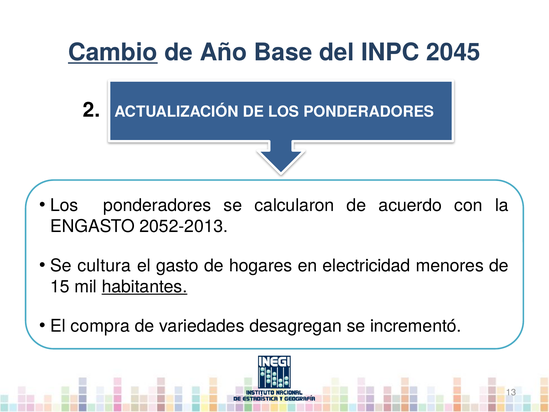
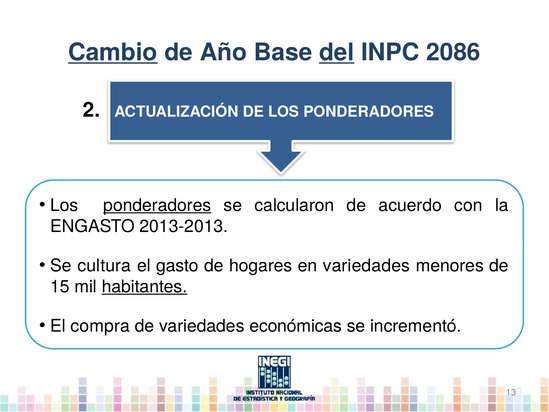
del underline: none -> present
2045: 2045 -> 2086
ponderadores at (157, 205) underline: none -> present
2052-2013: 2052-2013 -> 2013-2013
en electricidad: electricidad -> variedades
desagregan: desagregan -> económicas
